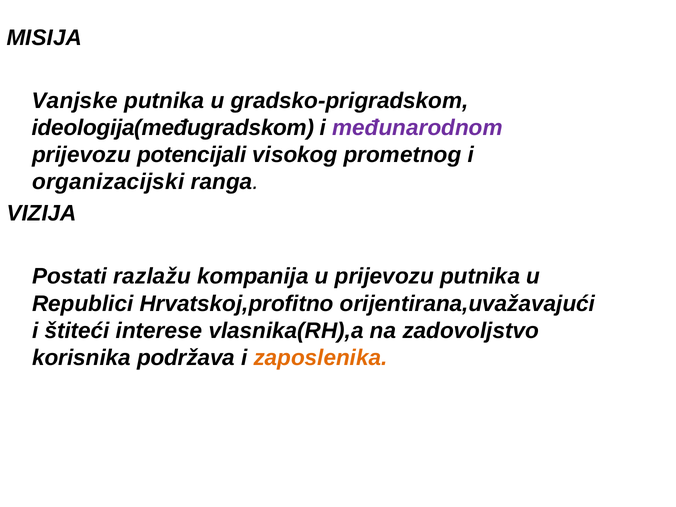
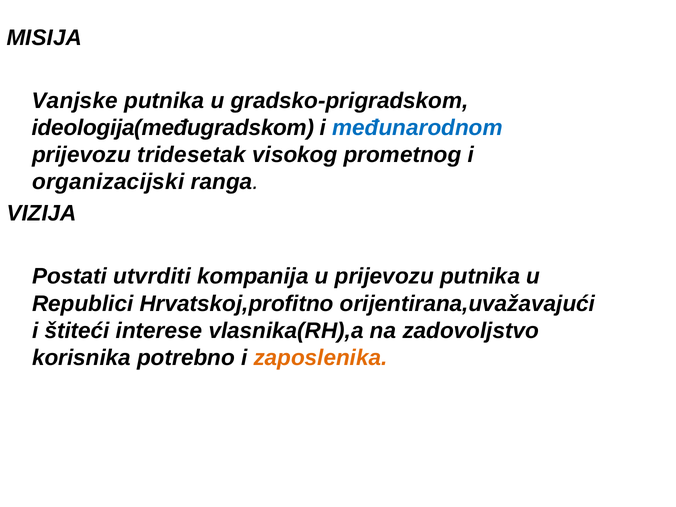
međunarodnom colour: purple -> blue
potencijali: potencijali -> tridesetak
razlažu: razlažu -> utvrditi
podržava: podržava -> potrebno
